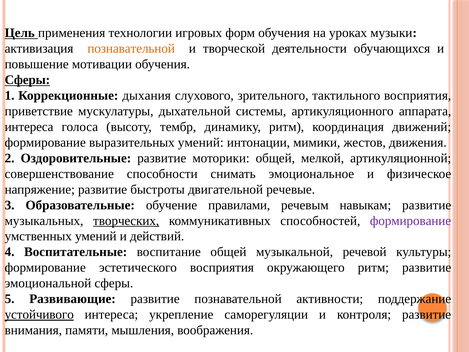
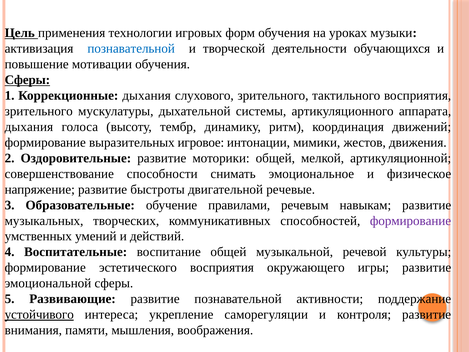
познавательной at (131, 49) colour: orange -> blue
приветствие at (39, 111): приветствие -> зрительного
интереса at (29, 127): интереса -> дыхания
выразительных умений: умений -> игровое
творческих underline: present -> none
окружающего ритм: ритм -> игры
